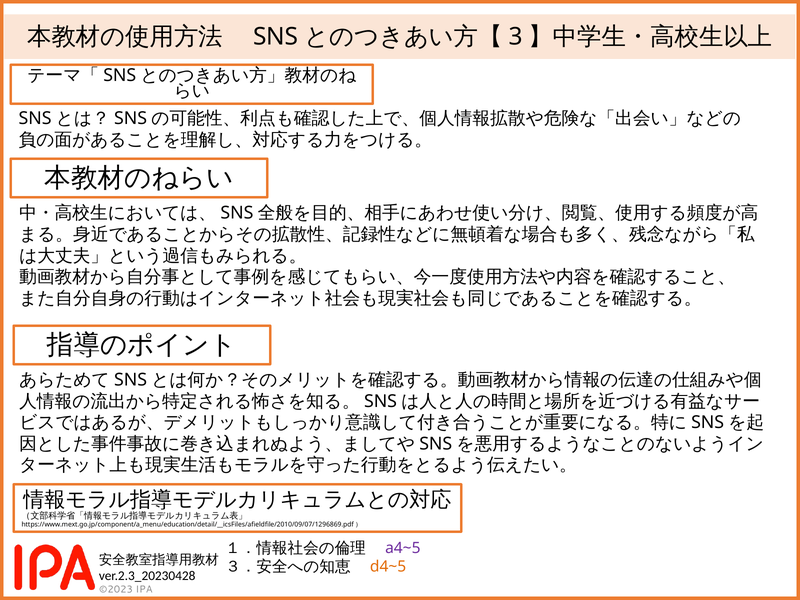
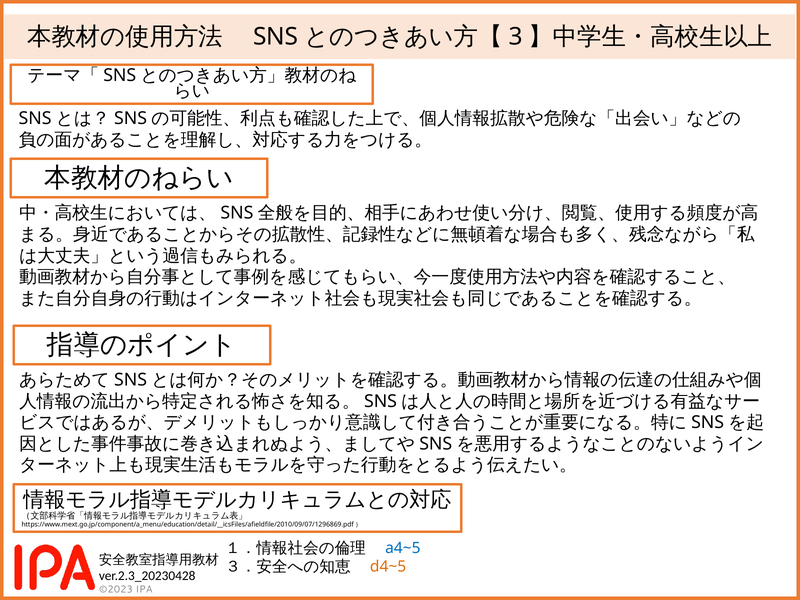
a4~5 colour: purple -> blue
